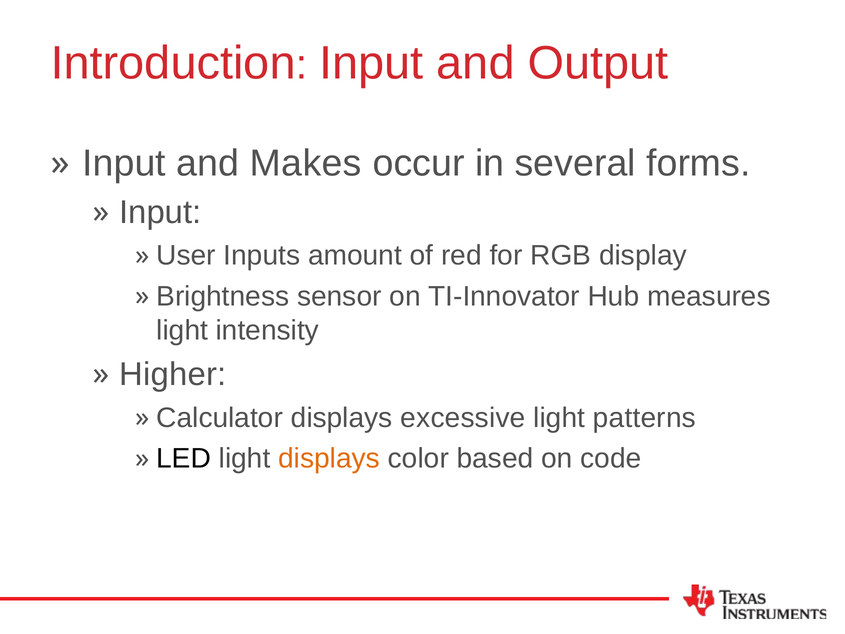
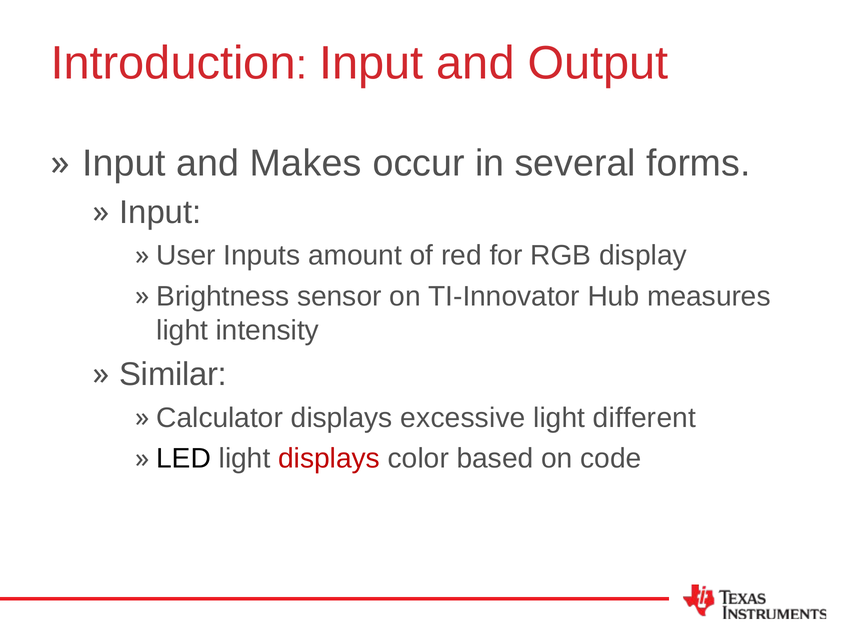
Higher: Higher -> Similar
patterns: patterns -> different
displays at (329, 458) colour: orange -> red
